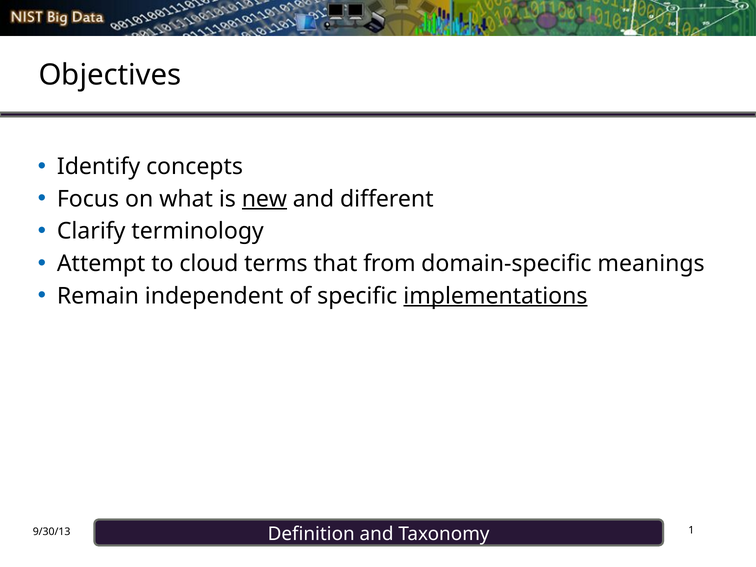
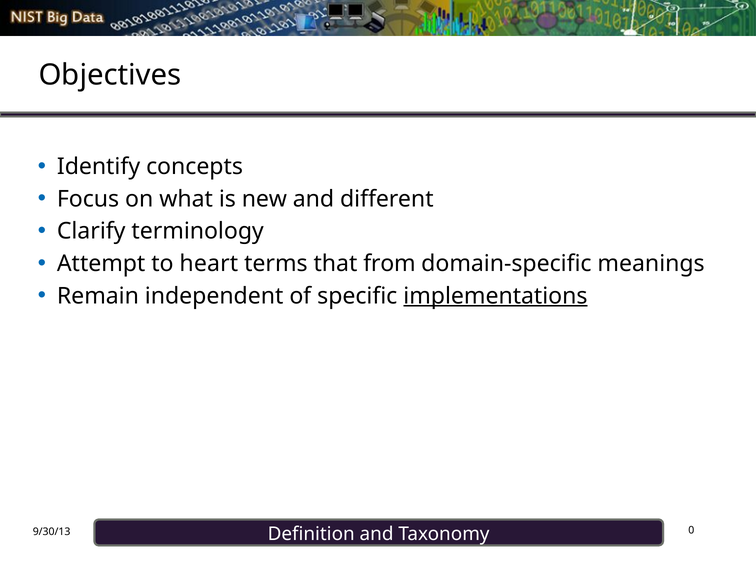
new underline: present -> none
cloud: cloud -> heart
1: 1 -> 0
